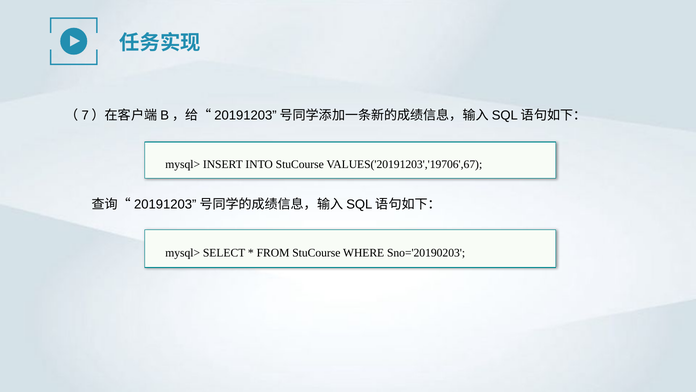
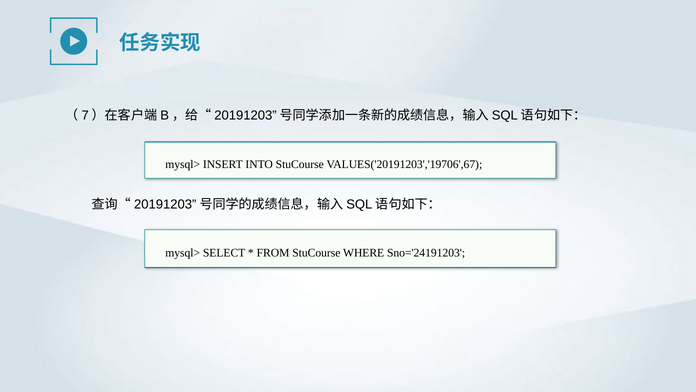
Sno='20190203: Sno='20190203 -> Sno='24191203
